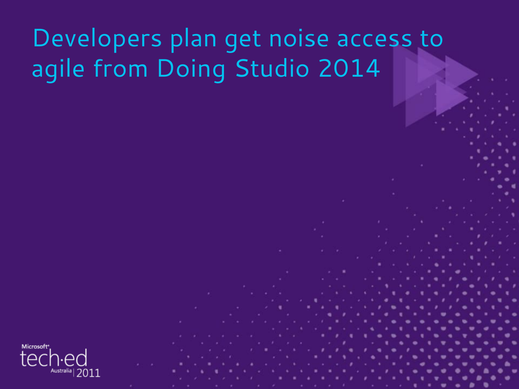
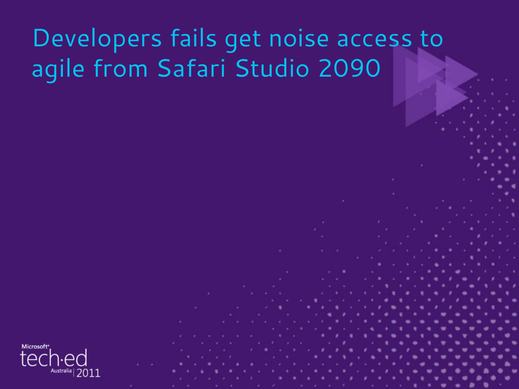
plan: plan -> fails
Doing: Doing -> Safari
2014: 2014 -> 2090
